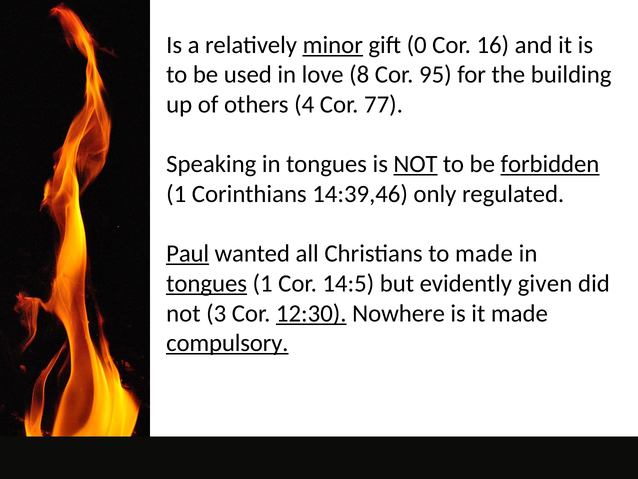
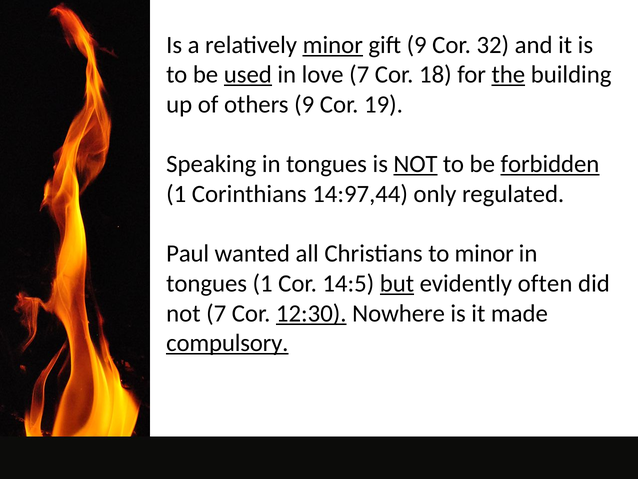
gift 0: 0 -> 9
16: 16 -> 32
used underline: none -> present
love 8: 8 -> 7
95: 95 -> 18
the underline: none -> present
others 4: 4 -> 9
77: 77 -> 19
14:39,46: 14:39,46 -> 14:97,44
Paul underline: present -> none
to made: made -> minor
tongues at (207, 283) underline: present -> none
but underline: none -> present
given: given -> often
not 3: 3 -> 7
